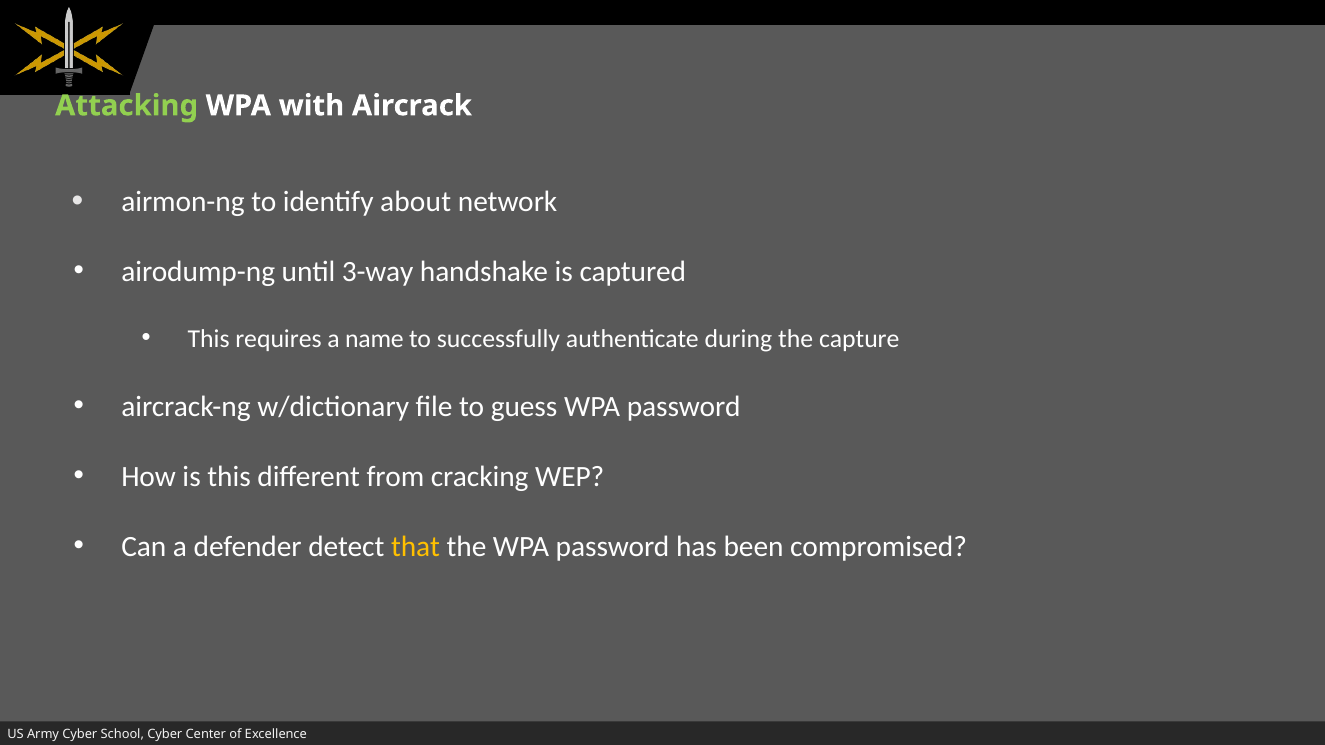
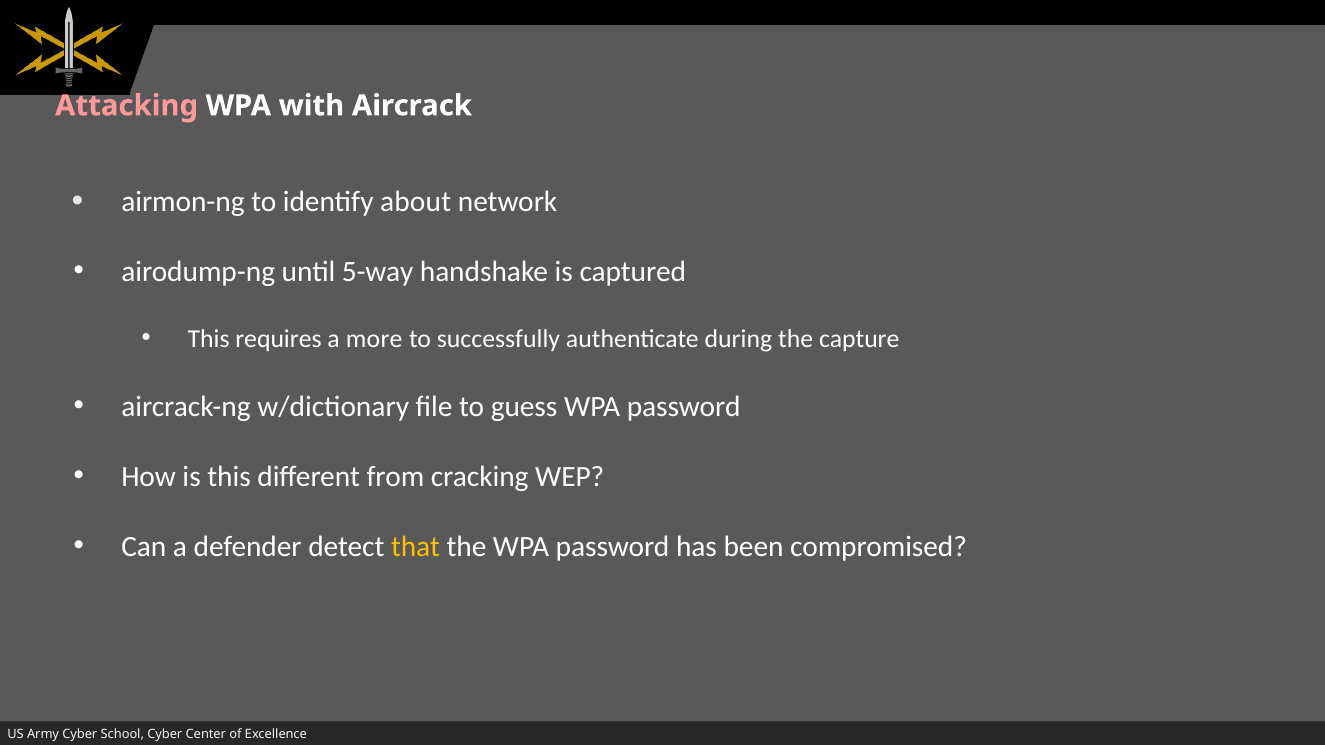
Attacking colour: light green -> pink
3-way: 3-way -> 5-way
name: name -> more
